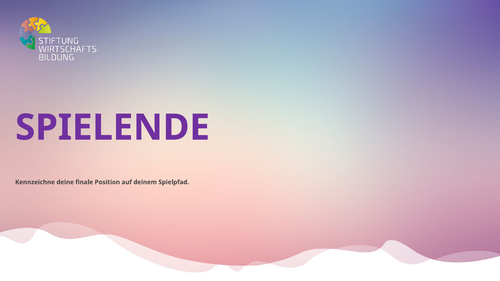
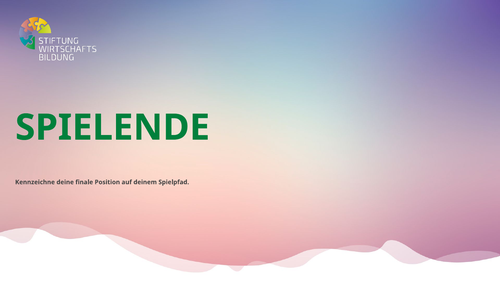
SPIELENDE colour: purple -> green
